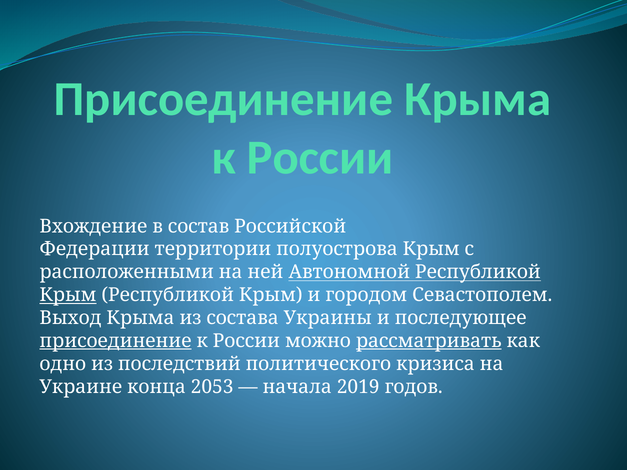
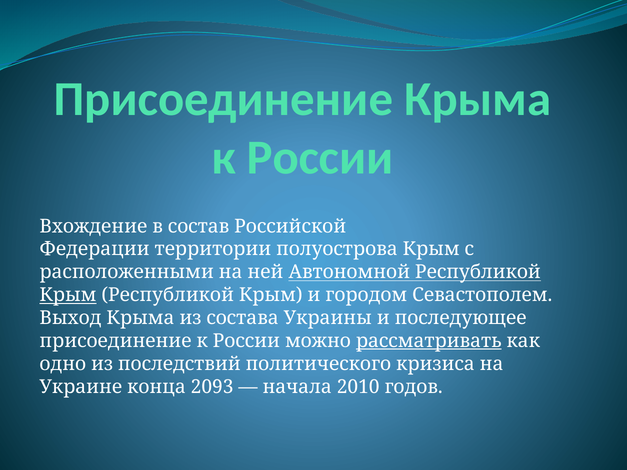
присоединение at (116, 341) underline: present -> none
2053: 2053 -> 2093
2019: 2019 -> 2010
